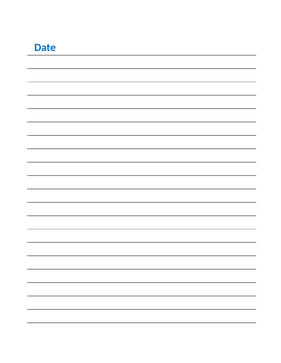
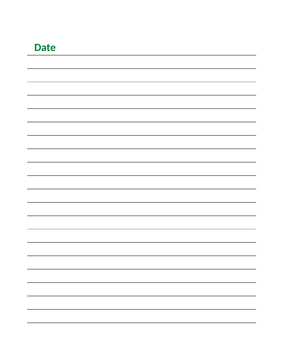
Date colour: blue -> green
